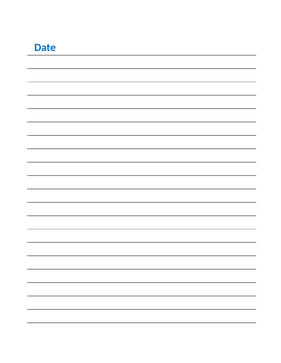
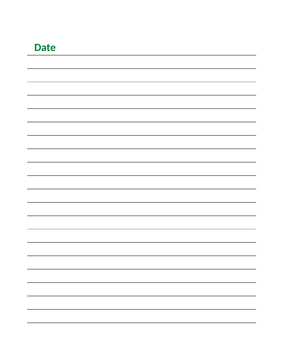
Date colour: blue -> green
